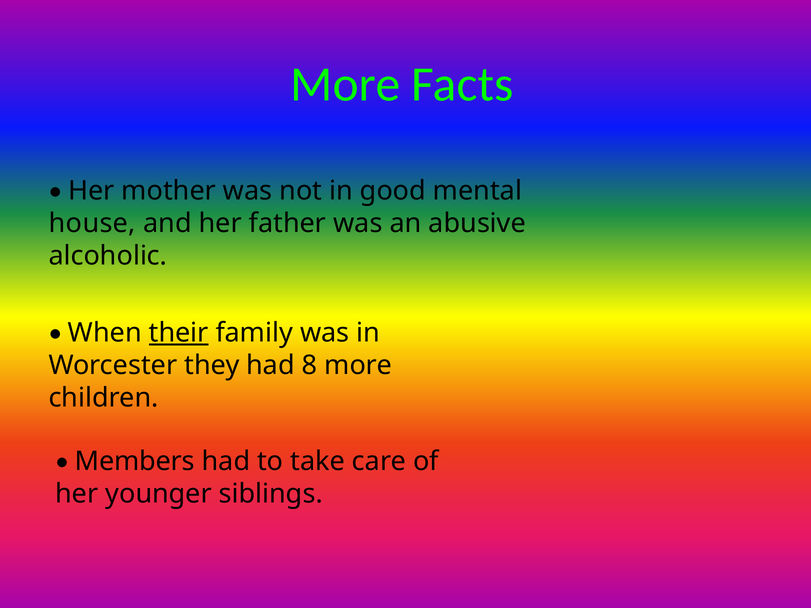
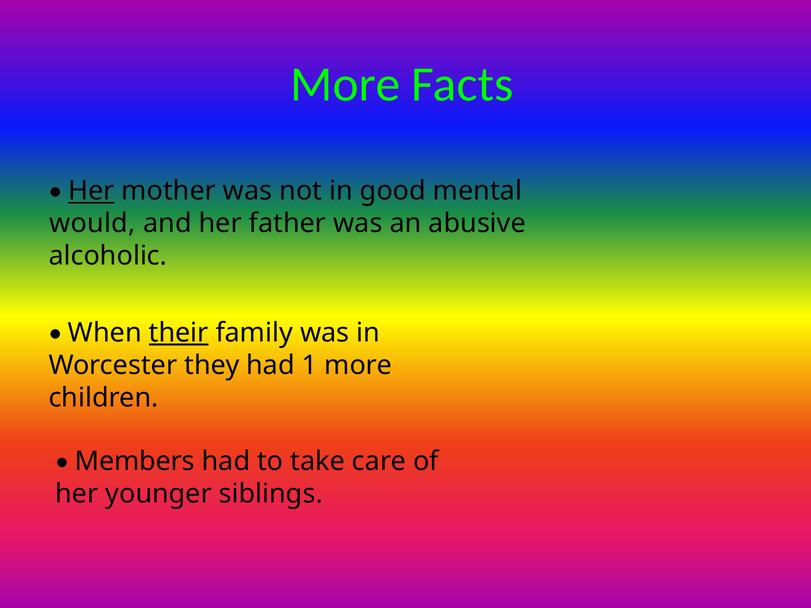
Her at (91, 191) underline: none -> present
house: house -> would
8: 8 -> 1
